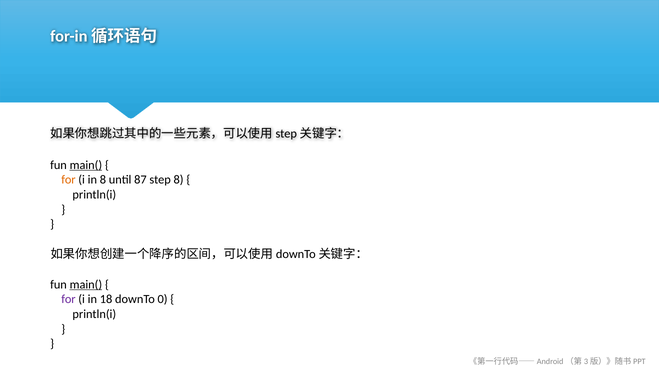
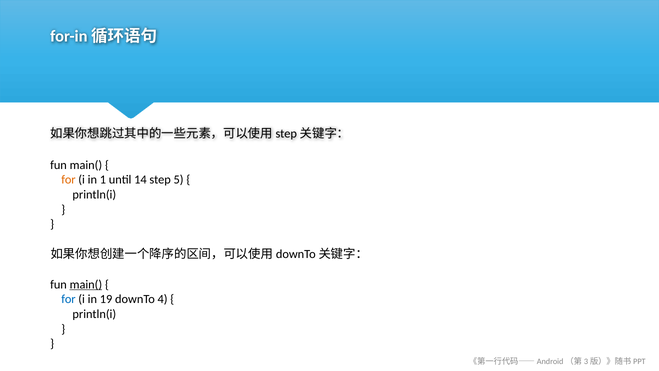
main( at (86, 165) underline: present -> none
in 8: 8 -> 1
87: 87 -> 14
step 8: 8 -> 5
for at (68, 299) colour: purple -> blue
18: 18 -> 19
0: 0 -> 4
